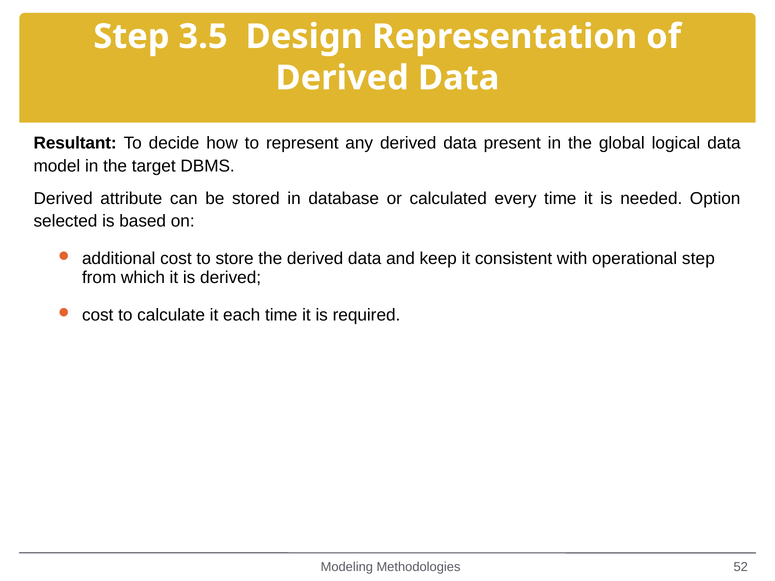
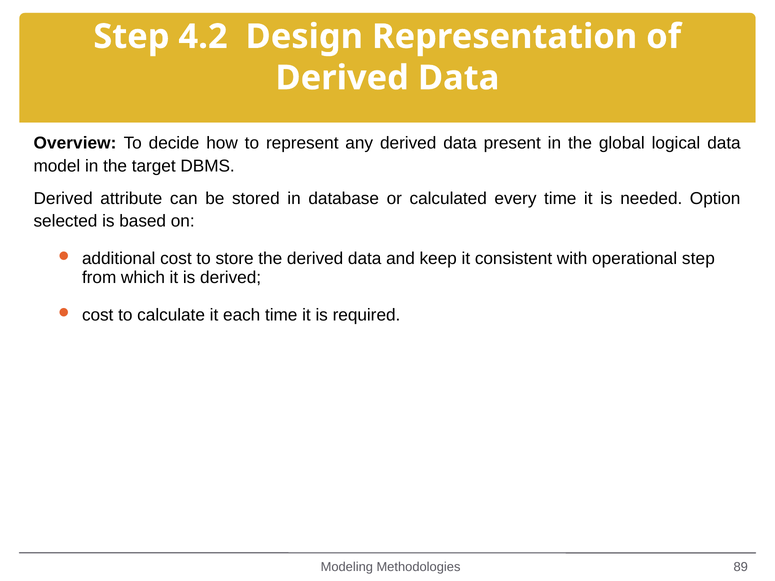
3.5: 3.5 -> 4.2
Resultant: Resultant -> Overview
52: 52 -> 89
